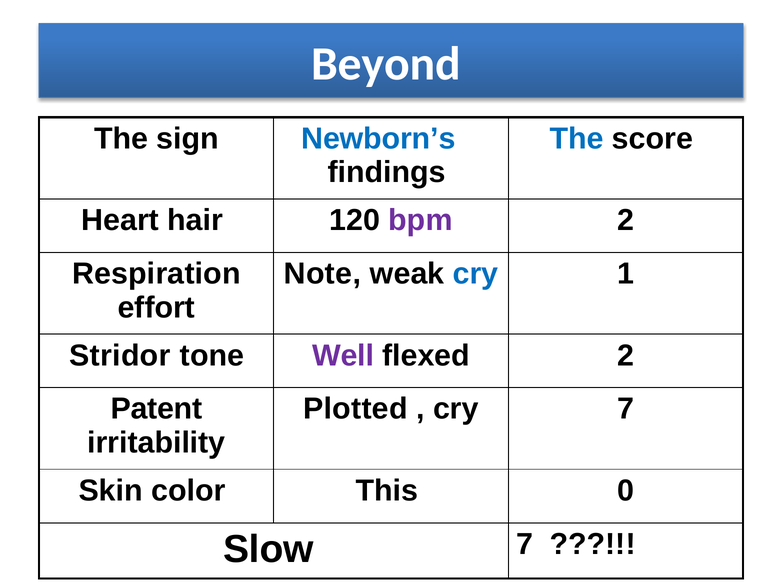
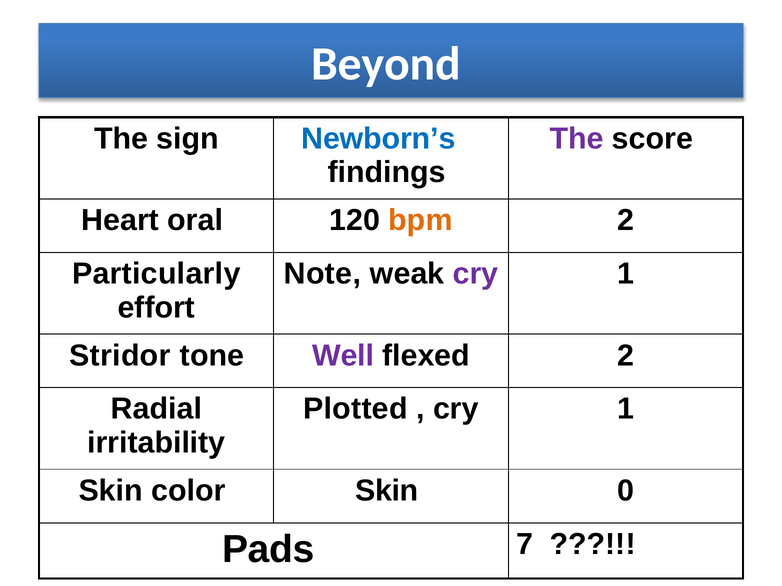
The at (577, 139) colour: blue -> purple
hair: hair -> oral
bpm colour: purple -> orange
Respiration: Respiration -> Particularly
cry at (475, 274) colour: blue -> purple
Patent: Patent -> Radial
7 at (626, 409): 7 -> 1
color This: This -> Skin
Slow: Slow -> Pads
